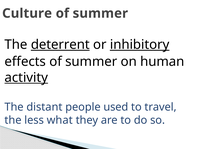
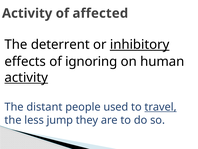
Culture at (27, 13): Culture -> Activity
summer at (100, 13): summer -> affected
deterrent underline: present -> none
effects of summer: summer -> ignoring
travel underline: none -> present
what: what -> jump
